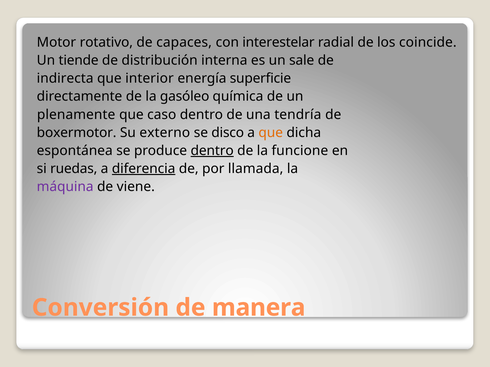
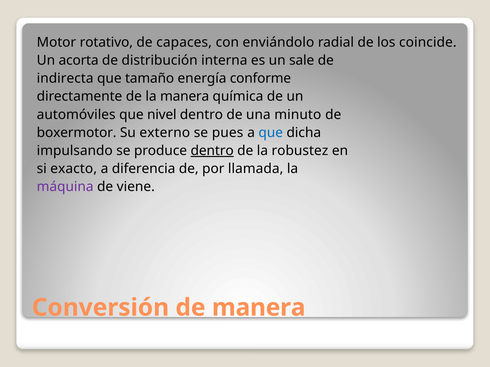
interestelar: interestelar -> enviándolo
tiende: tiende -> acorta
interior: interior -> tamaño
superficie: superficie -> conforme
la gasóleo: gasóleo -> manera
plenamente: plenamente -> automóviles
caso: caso -> nivel
tendría: tendría -> minuto
disco: disco -> pues
que at (271, 133) colour: orange -> blue
espontánea: espontánea -> impulsando
funcione: funcione -> robustez
ruedas: ruedas -> exacto
diferencia underline: present -> none
